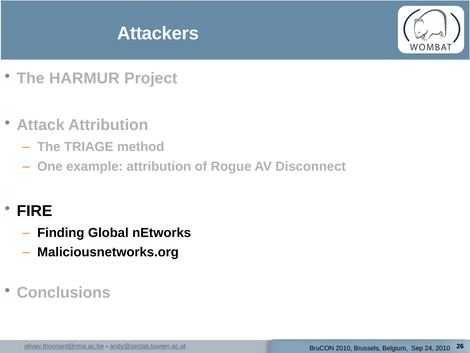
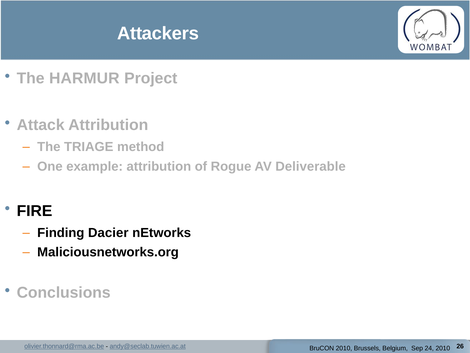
Disconnect: Disconnect -> Deliverable
Global: Global -> Dacier
